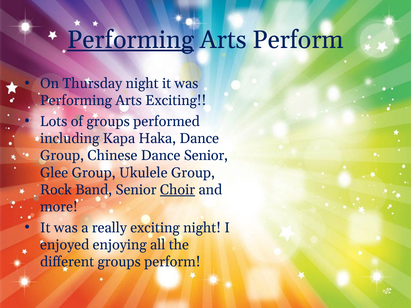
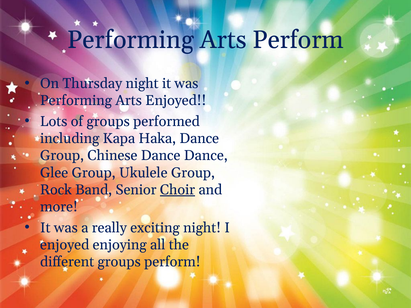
Performing at (131, 40) underline: present -> none
Arts Exciting: Exciting -> Enjoyed
Dance Senior: Senior -> Dance
